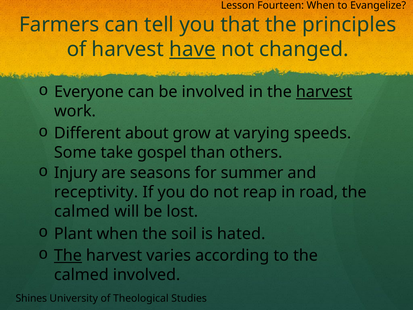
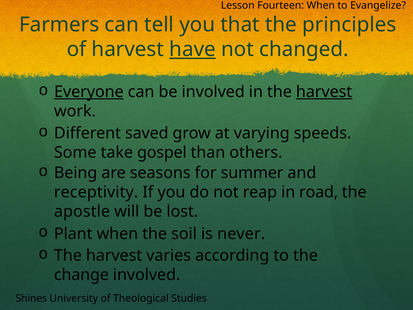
Everyone underline: none -> present
about: about -> saved
Injury: Injury -> Being
calmed at (82, 211): calmed -> apostle
hated: hated -> never
The at (68, 255) underline: present -> none
calmed at (81, 275): calmed -> change
